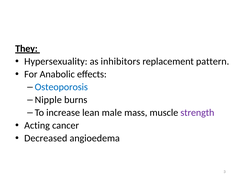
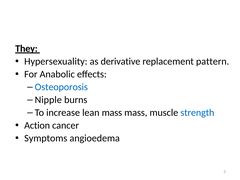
inhibitors: inhibitors -> derivative
lean male: male -> mass
strength colour: purple -> blue
Acting: Acting -> Action
Decreased: Decreased -> Symptoms
